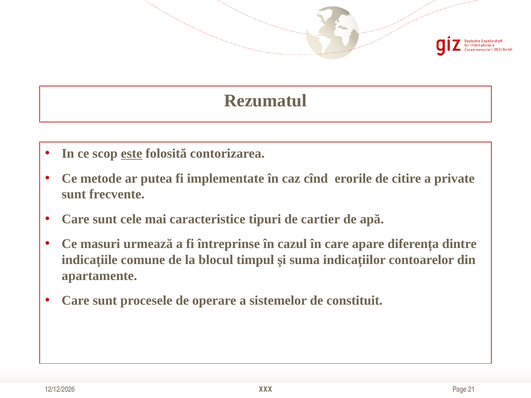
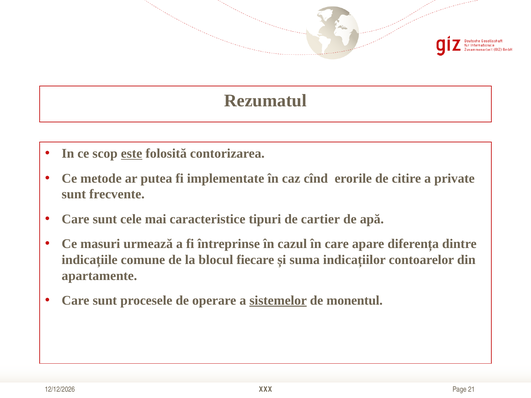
timpul: timpul -> fiecare
sistemelor underline: none -> present
constituit: constituit -> monentul
